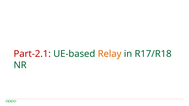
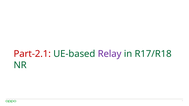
Relay colour: orange -> purple
